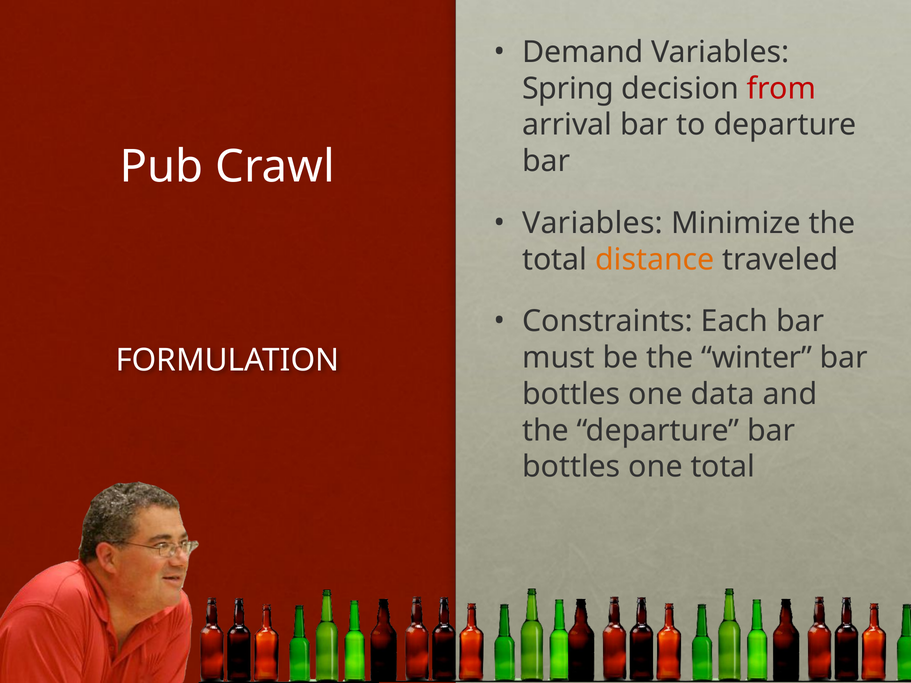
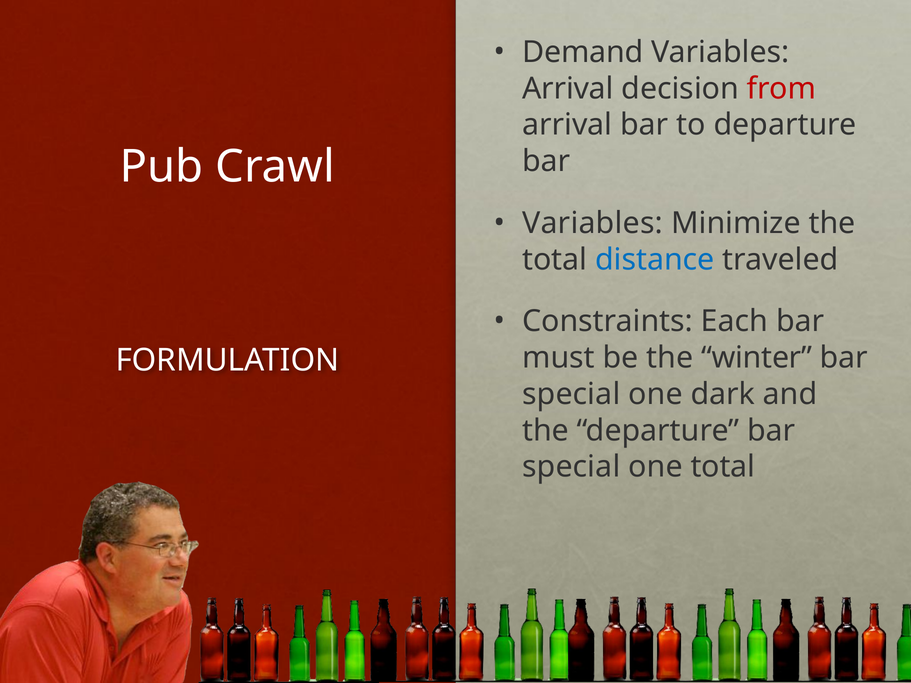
Spring at (568, 89): Spring -> Arrival
distance colour: orange -> blue
bottles at (571, 394): bottles -> special
data: data -> dark
bottles at (571, 467): bottles -> special
